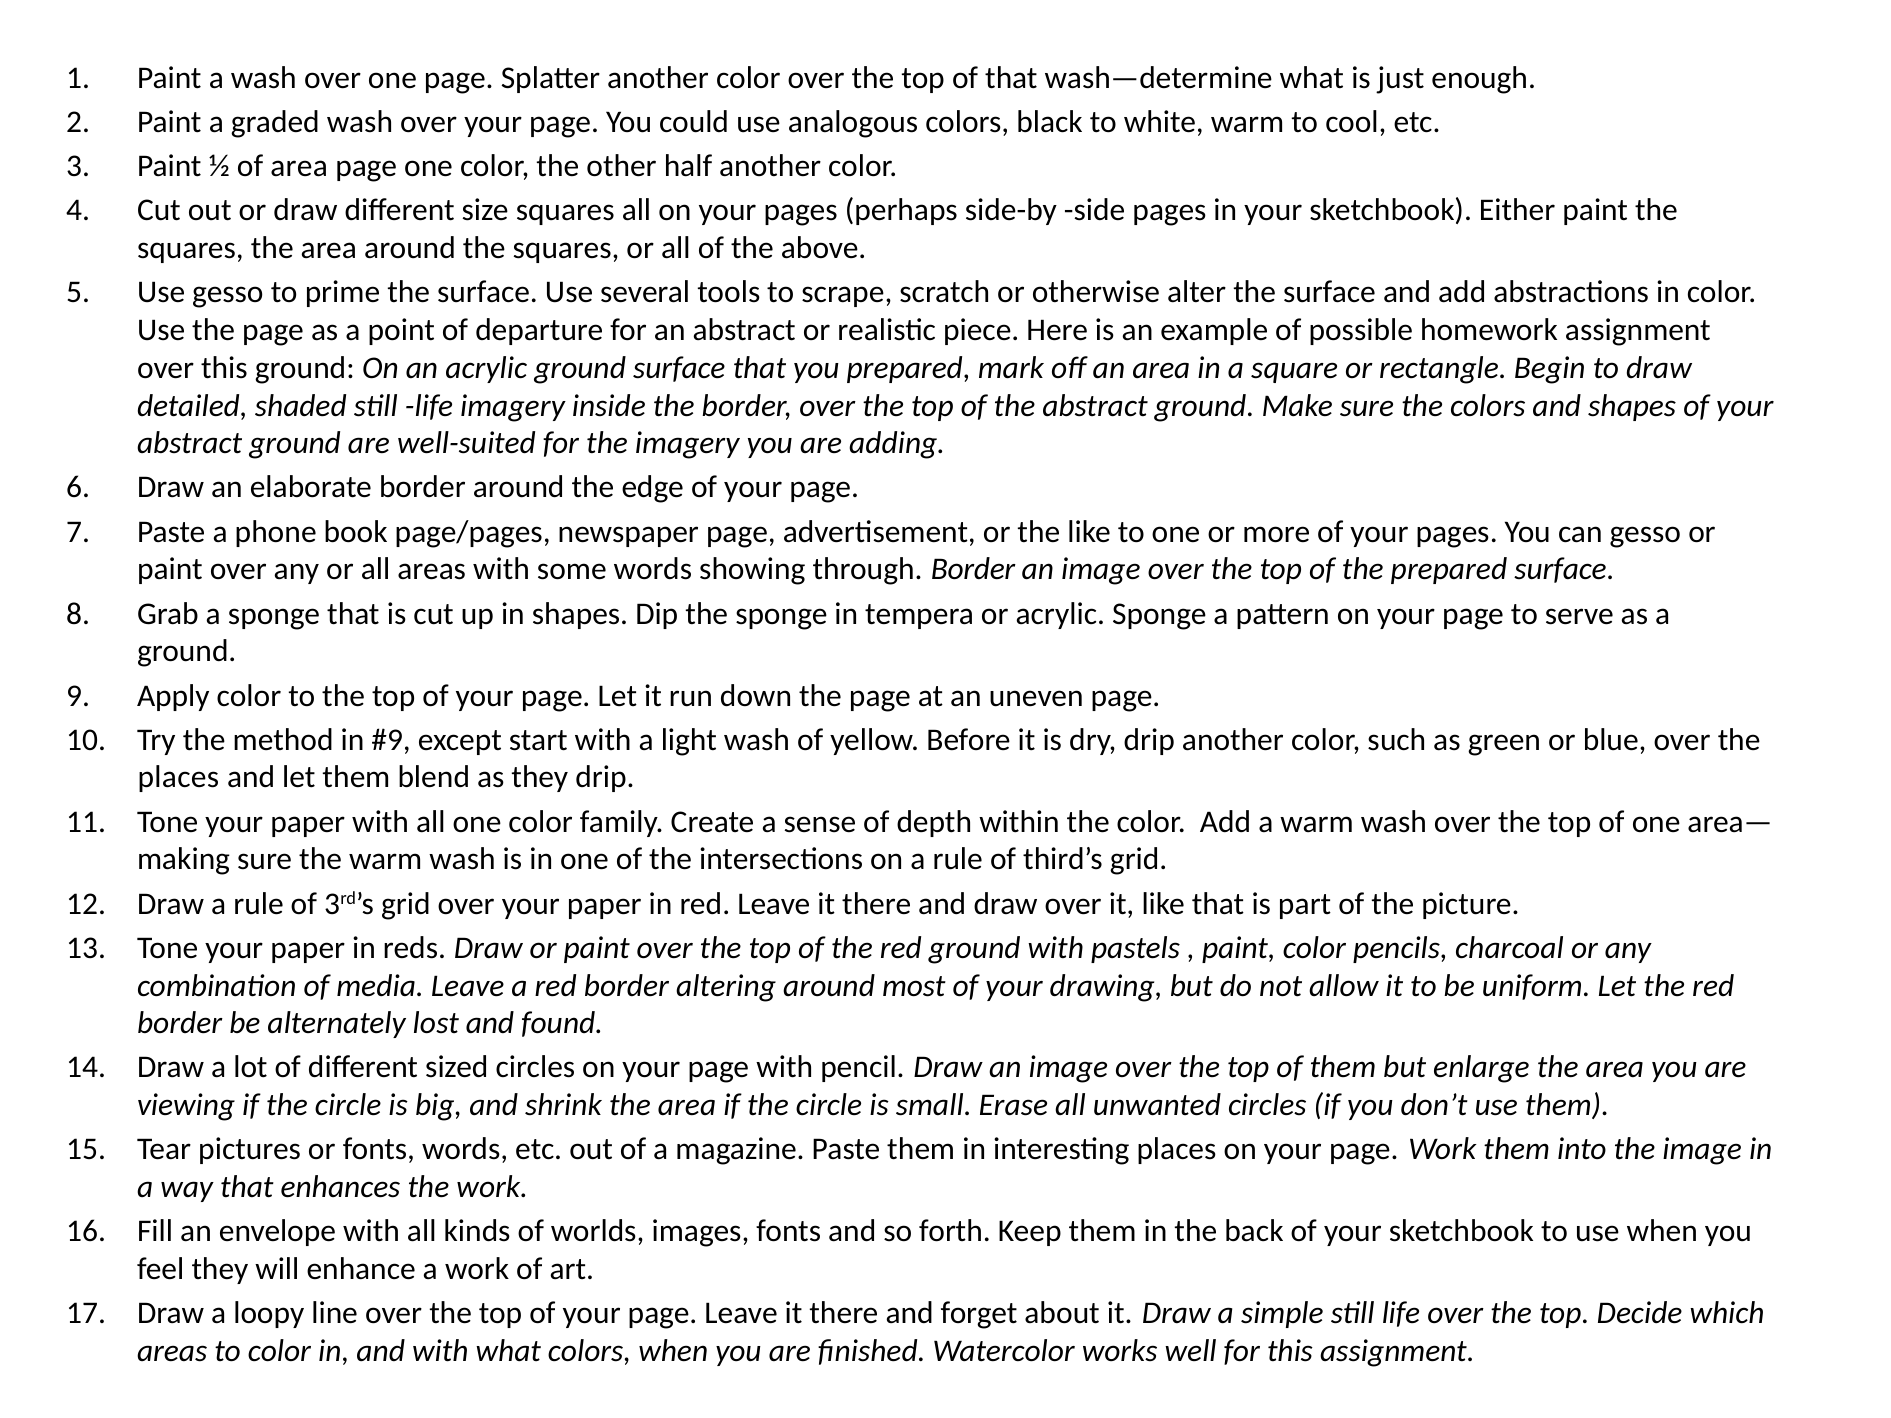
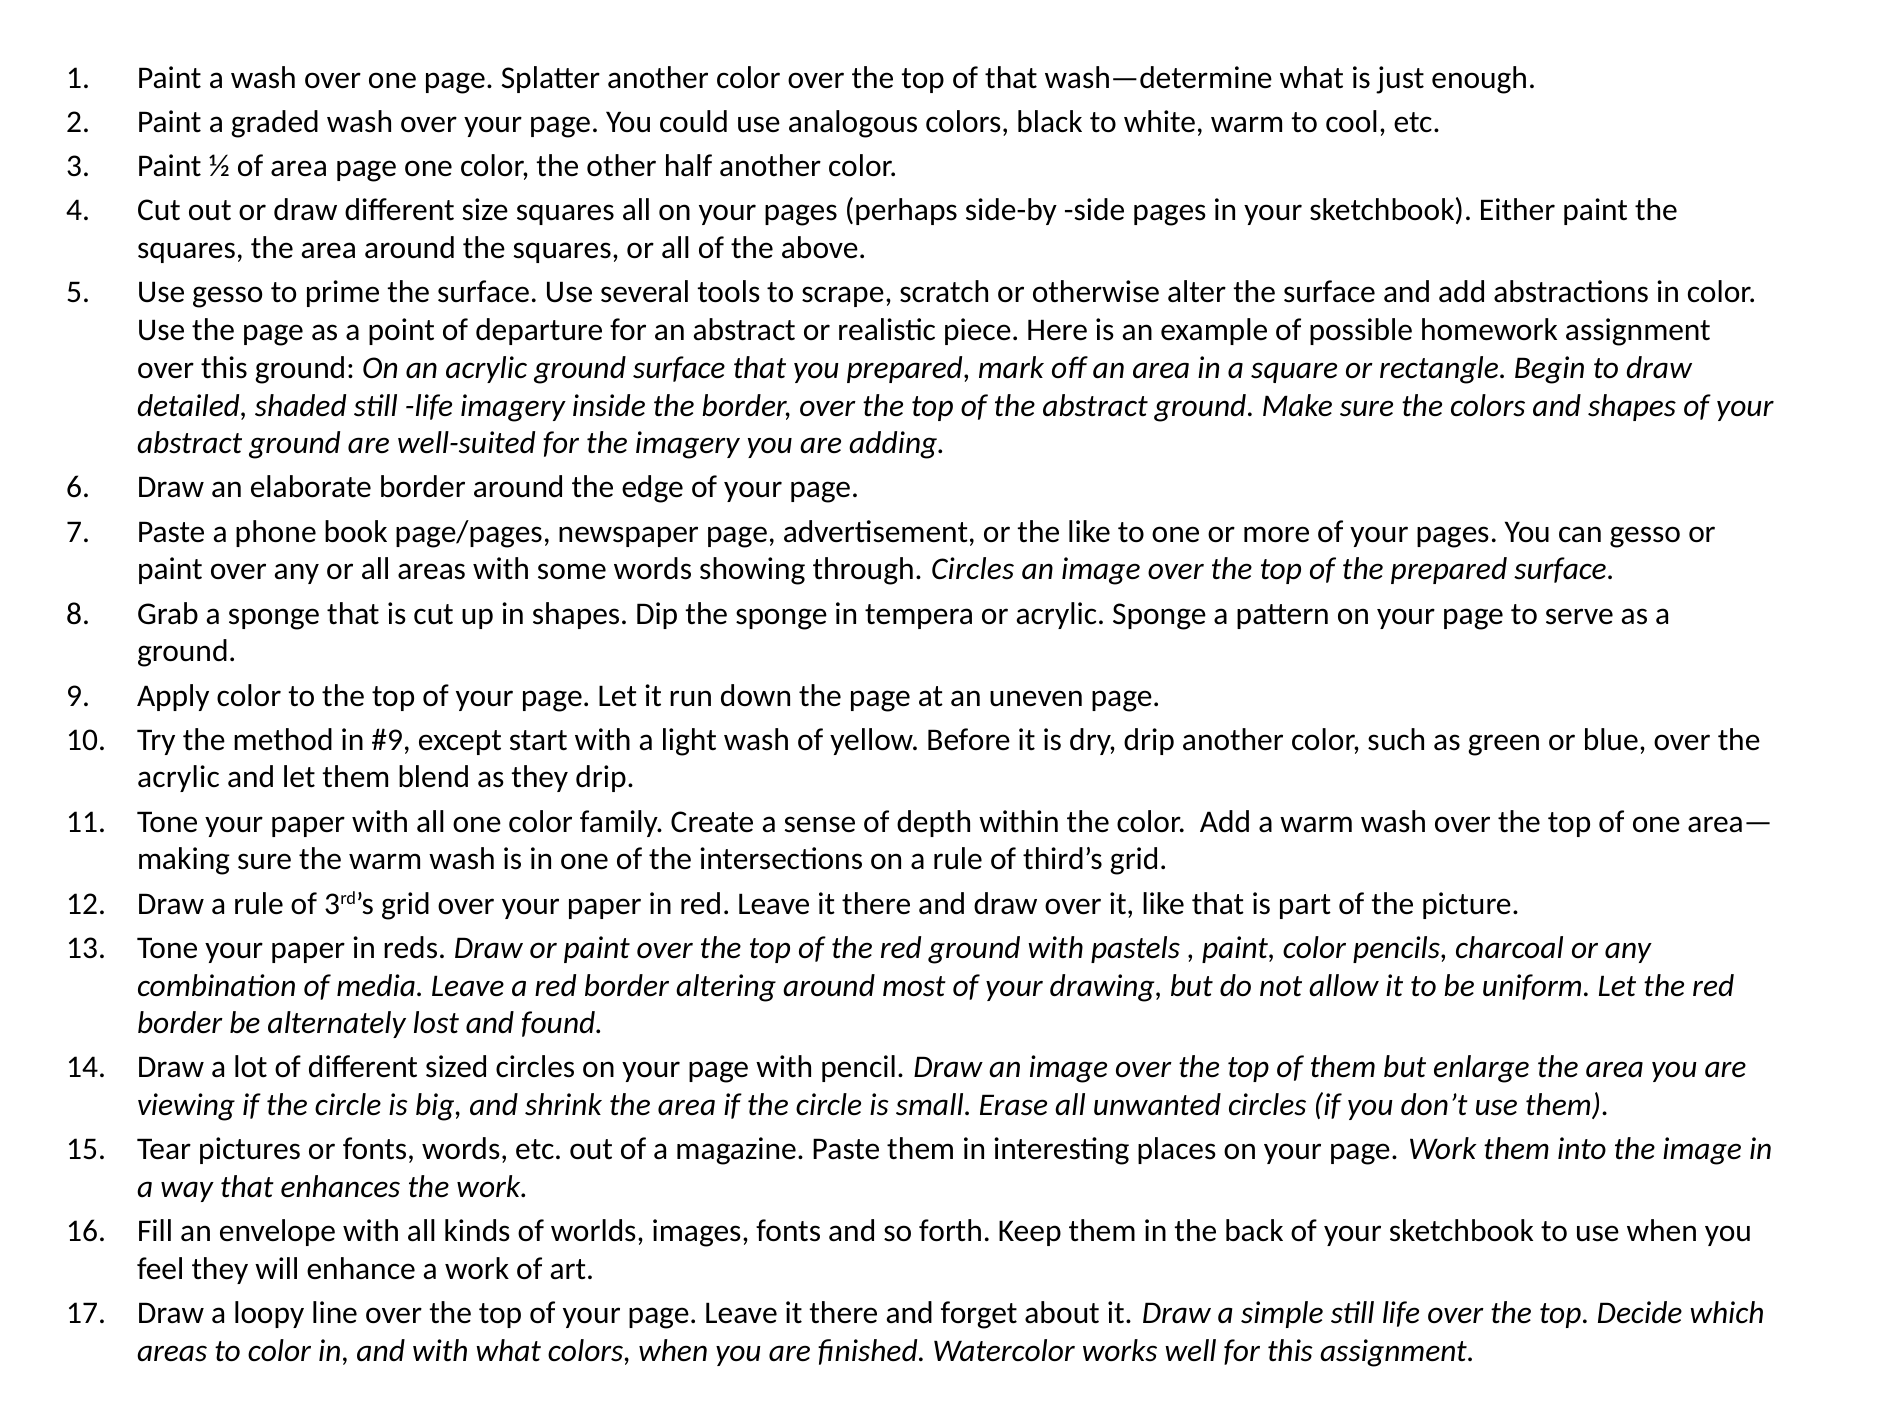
through Border: Border -> Circles
places at (178, 778): places -> acrylic
